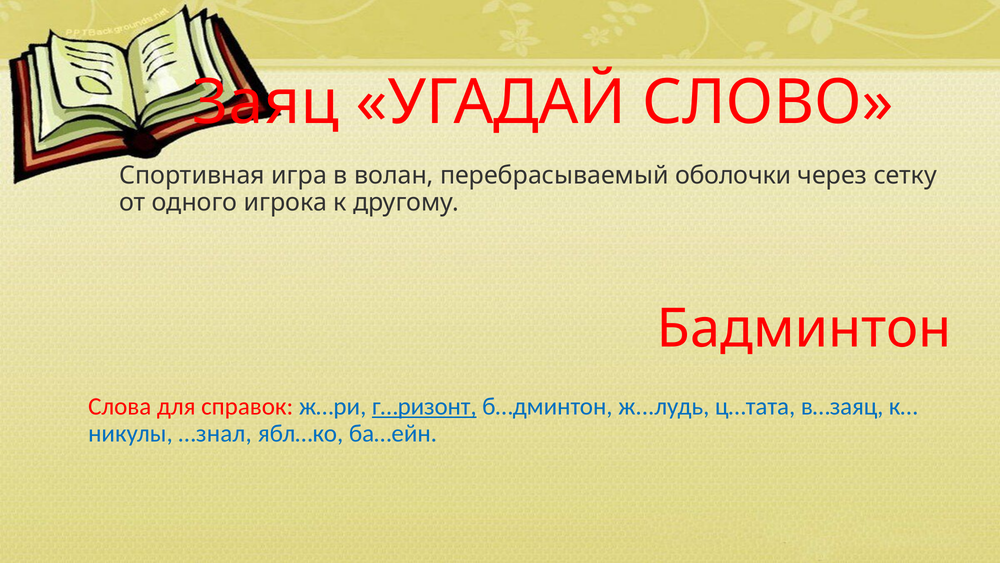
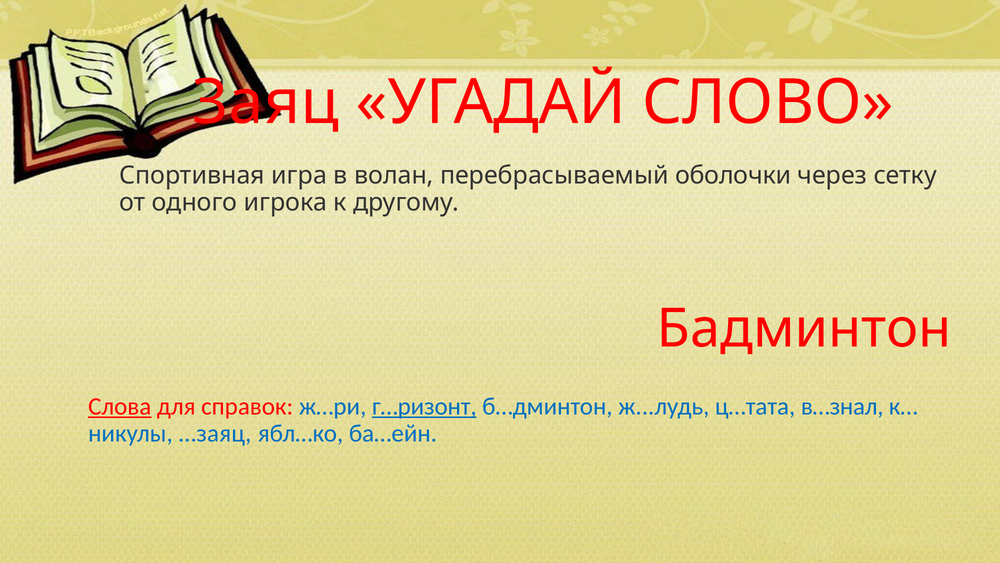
Слова underline: none -> present
в…заяц: в…заяц -> в…знал
…знал: …знал -> …заяц
